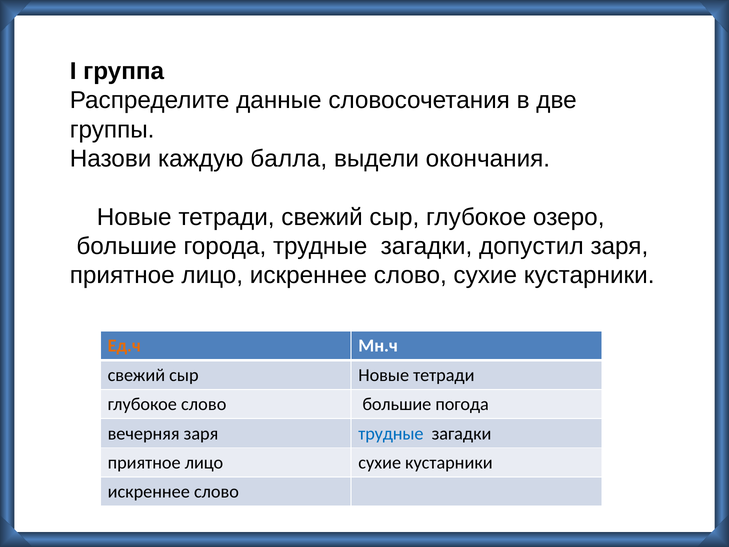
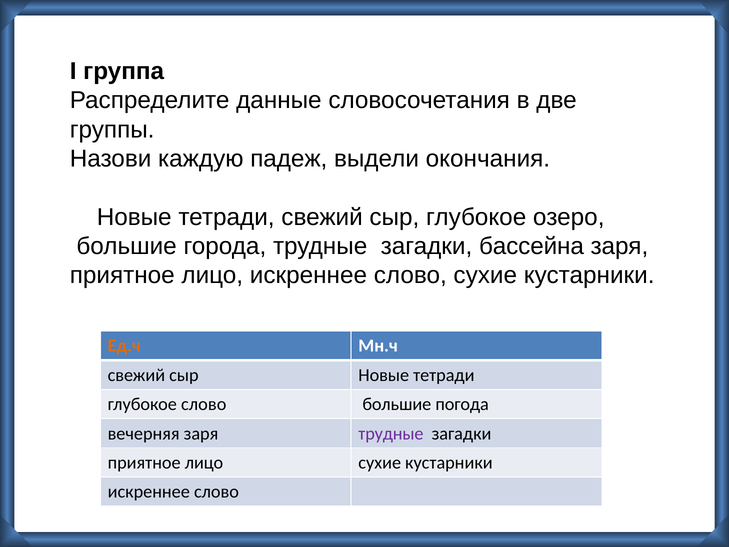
балла: балла -> падеж
допустил: допустил -> бассейна
трудные at (391, 433) colour: blue -> purple
